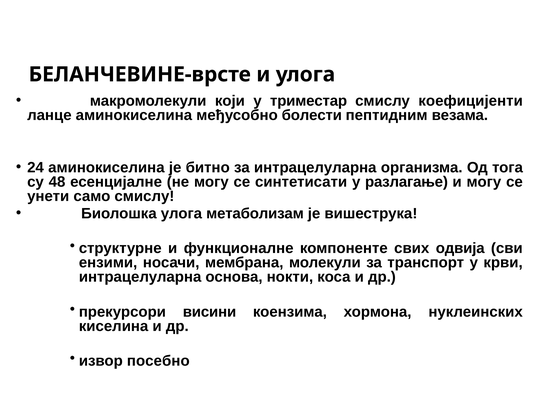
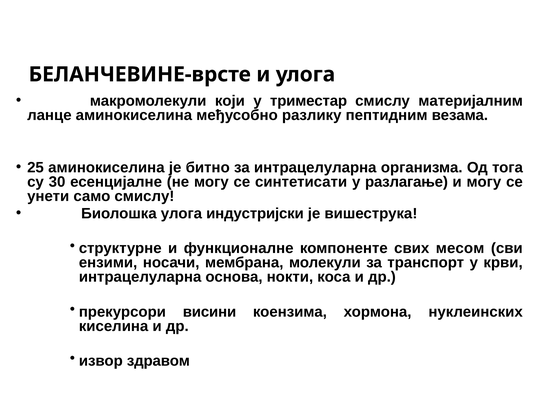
коефицијенти: коефицијенти -> материјалним
болести: болести -> разлику
24: 24 -> 25
48: 48 -> 30
метаболизам: метаболизам -> индустријски
одвија: одвија -> месом
посебно: посебно -> здравом
